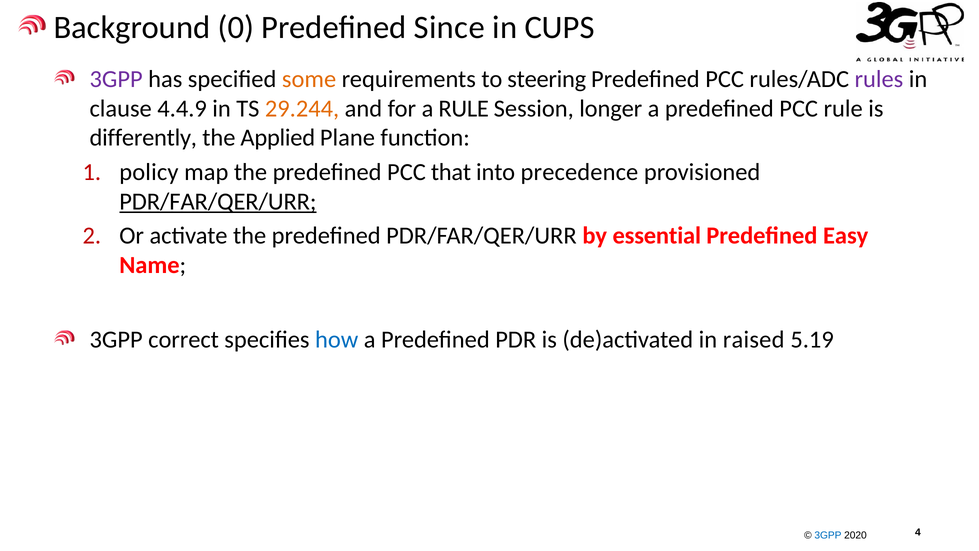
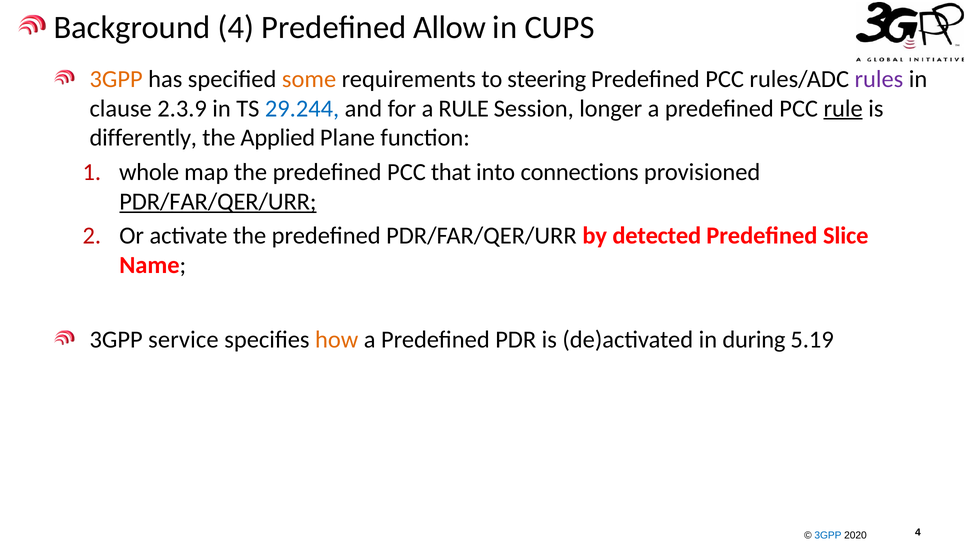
Background 0: 0 -> 4
Since: Since -> Allow
3GPP at (116, 79) colour: purple -> orange
4.4.9: 4.4.9 -> 2.3.9
29.244 colour: orange -> blue
rule at (843, 108) underline: none -> present
policy: policy -> whole
precedence: precedence -> connections
essential: essential -> detected
Easy: Easy -> Slice
correct: correct -> service
how colour: blue -> orange
raised: raised -> during
